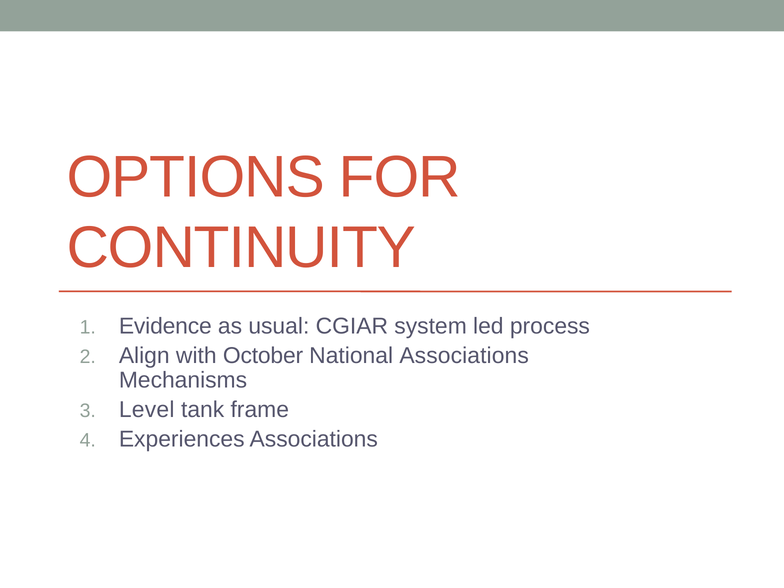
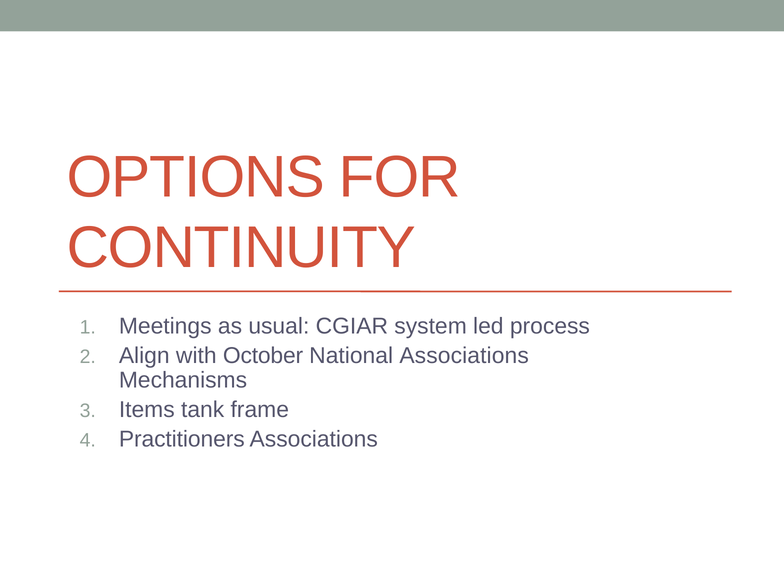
Evidence: Evidence -> Meetings
Level: Level -> Items
Experiences: Experiences -> Practitioners
